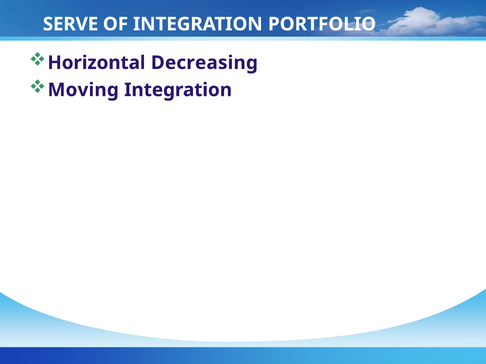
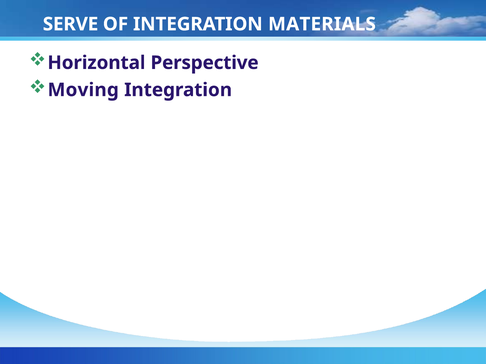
PORTFOLIO: PORTFOLIO -> MATERIALS
Decreasing: Decreasing -> Perspective
